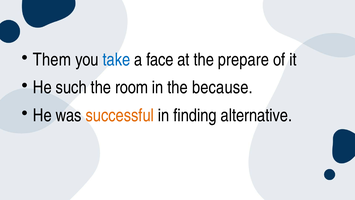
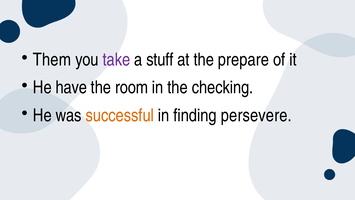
take colour: blue -> purple
face: face -> stuff
such: such -> have
because: because -> checking
alternative: alternative -> persevere
